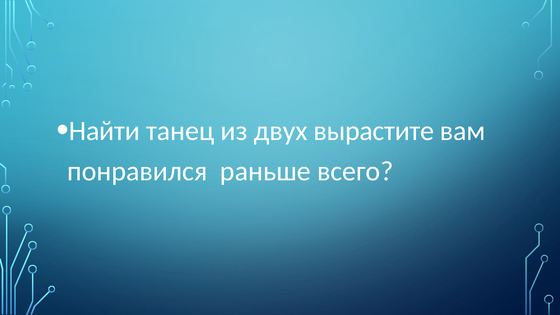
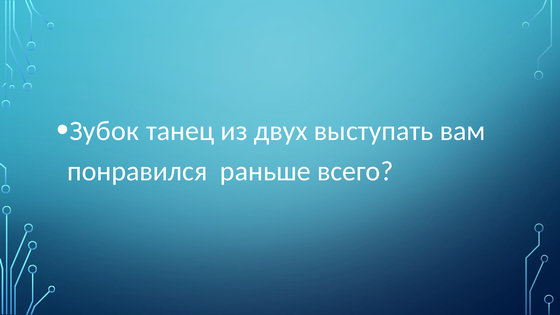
Найти: Найти -> Зубок
вырастите: вырастите -> выступать
